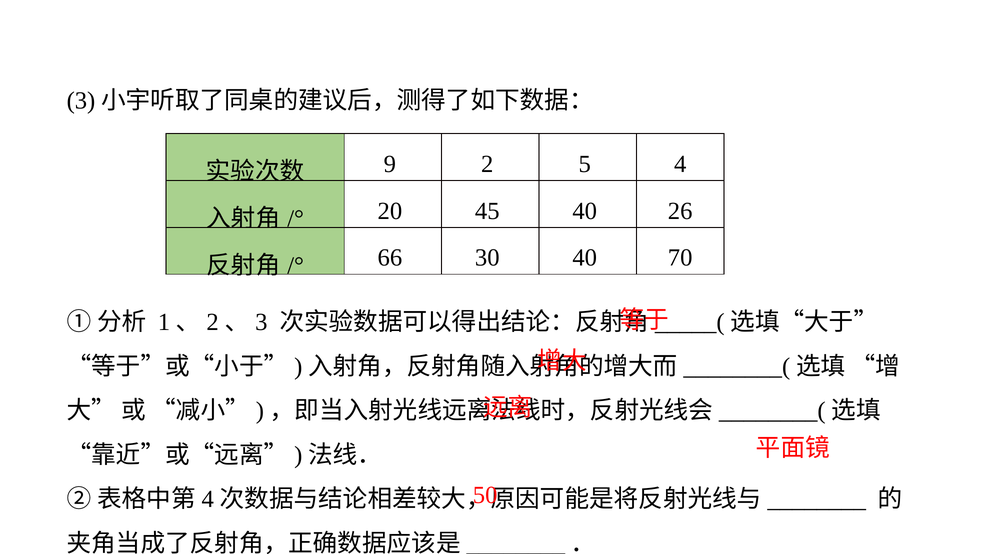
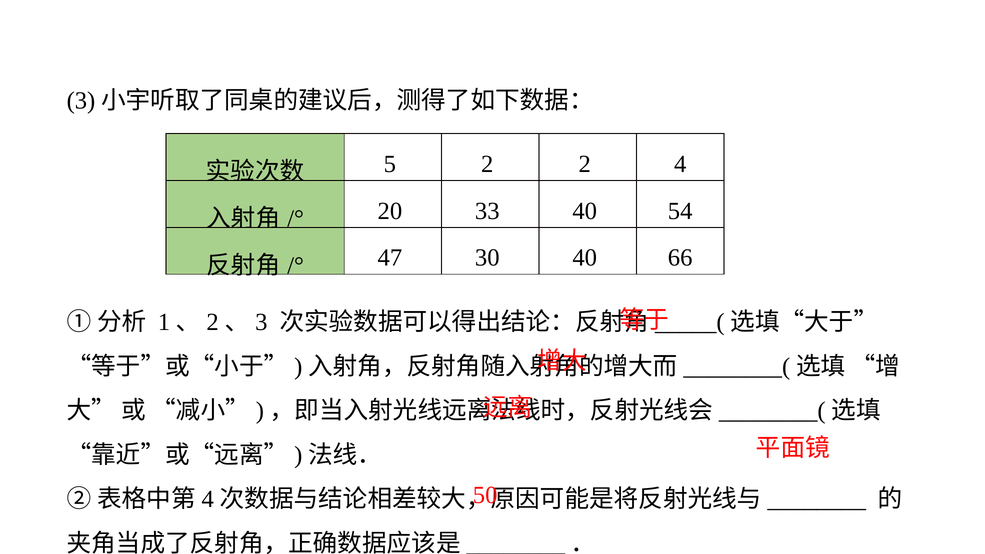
9: 9 -> 5
2 5: 5 -> 2
45: 45 -> 33
26: 26 -> 54
66: 66 -> 47
70: 70 -> 66
